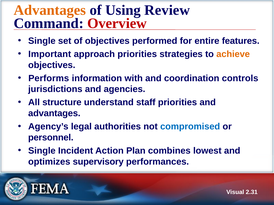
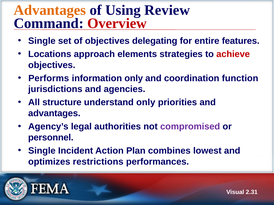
performed: performed -> delegating
Important: Important -> Locations
approach priorities: priorities -> elements
achieve colour: orange -> red
information with: with -> only
controls: controls -> function
understand staff: staff -> only
compromised colour: blue -> purple
supervisory: supervisory -> restrictions
